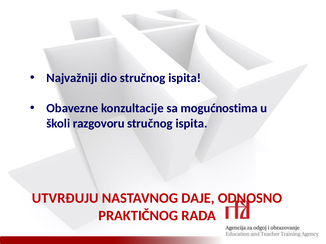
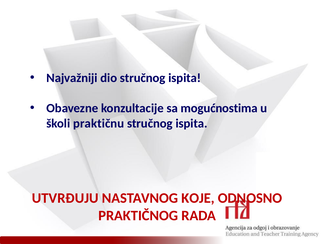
razgovoru: razgovoru -> praktičnu
DAJE: DAJE -> KOJE
